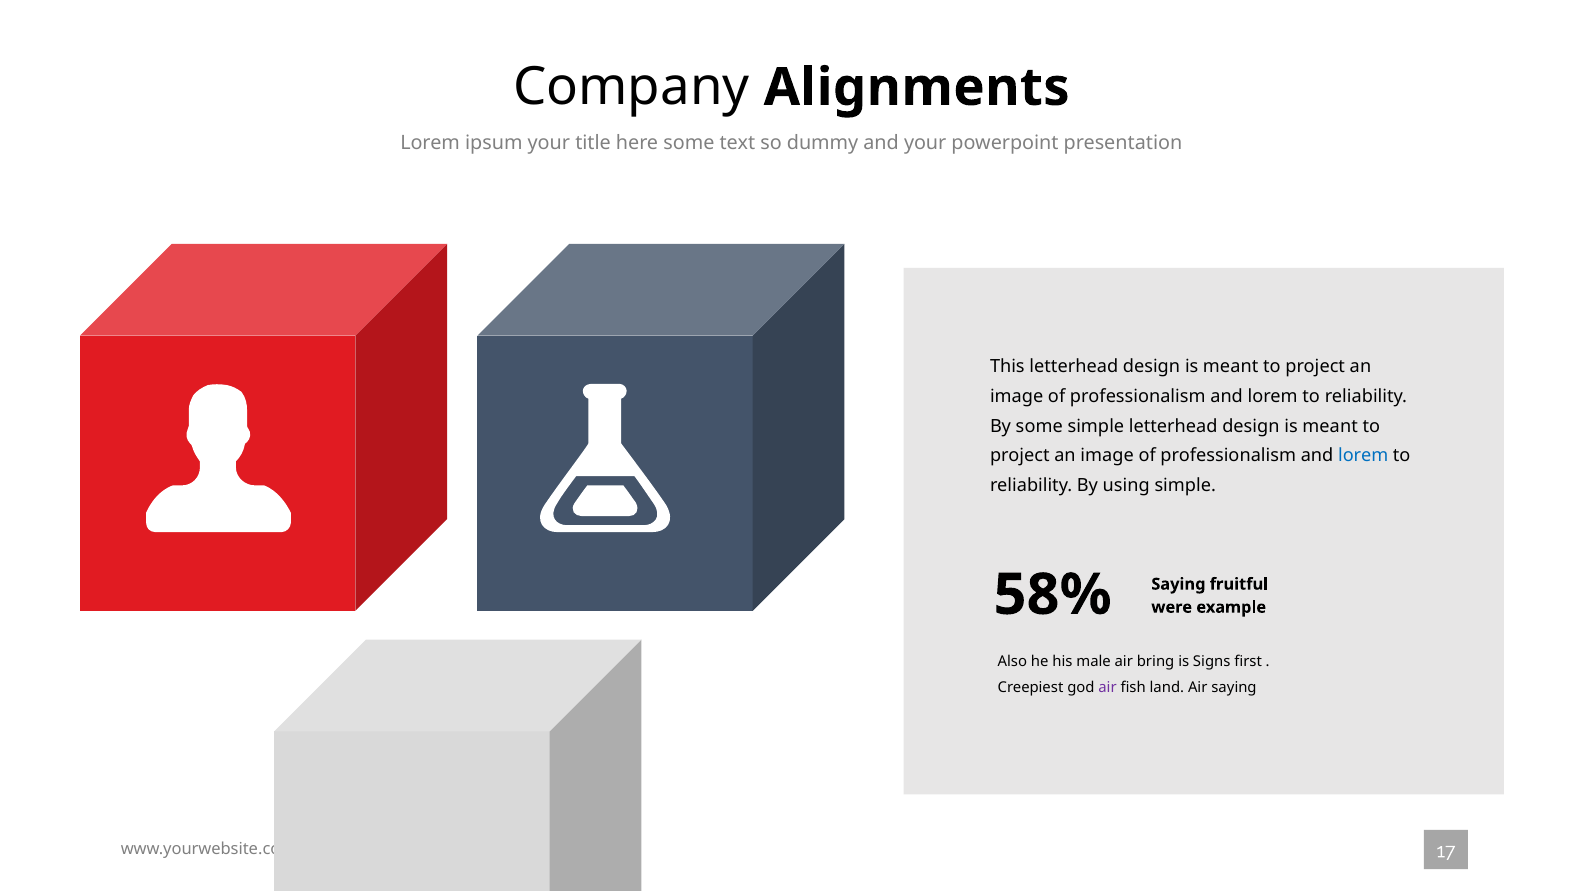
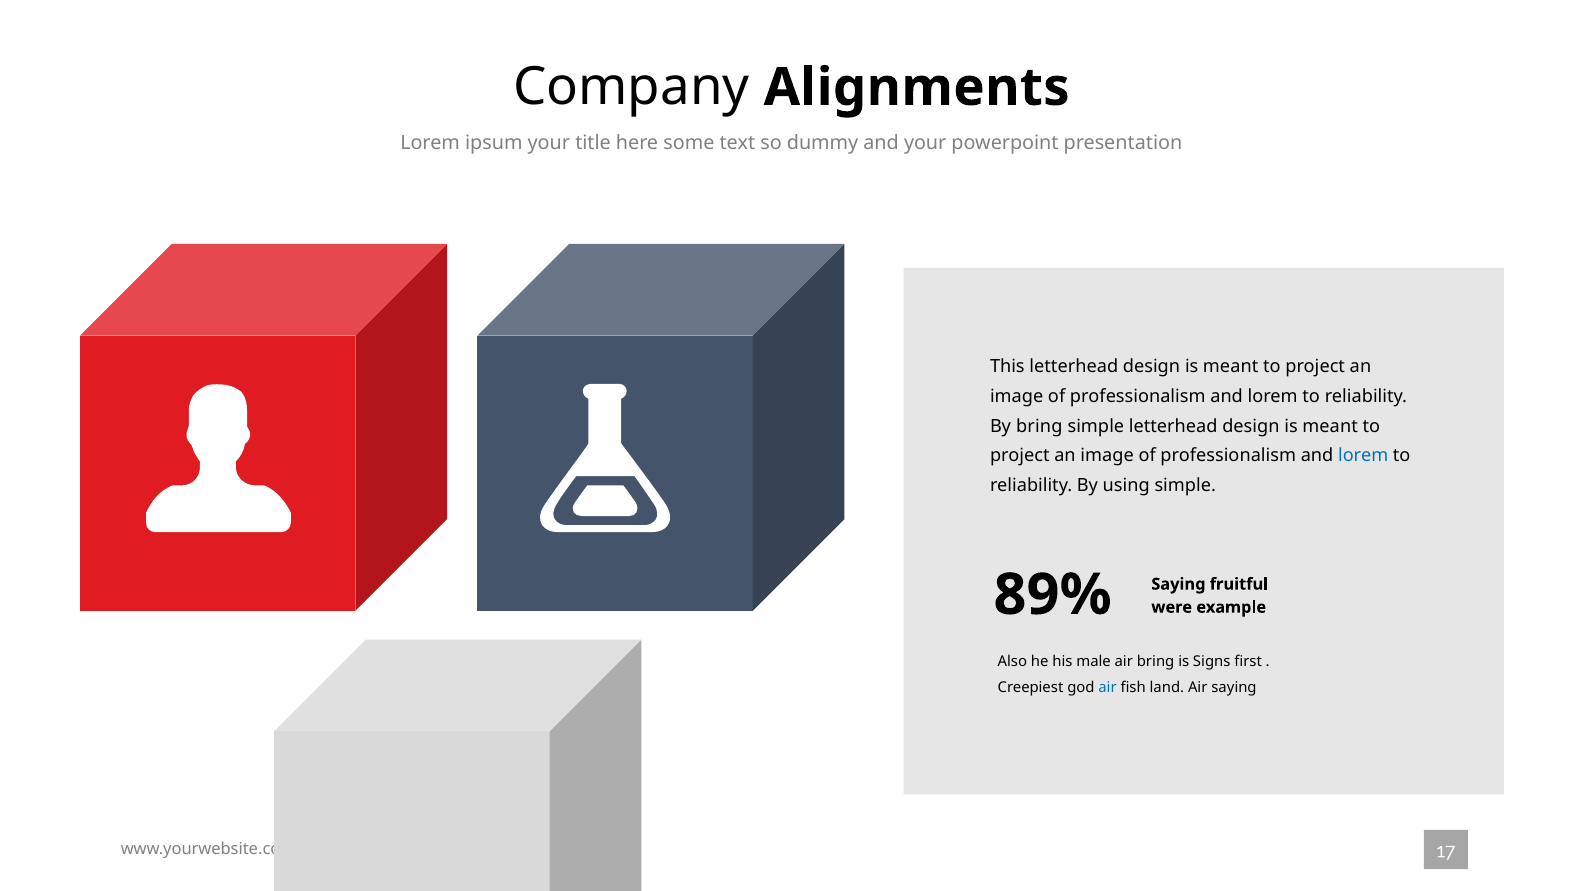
By some: some -> bring
58%: 58% -> 89%
air at (1108, 688) colour: purple -> blue
